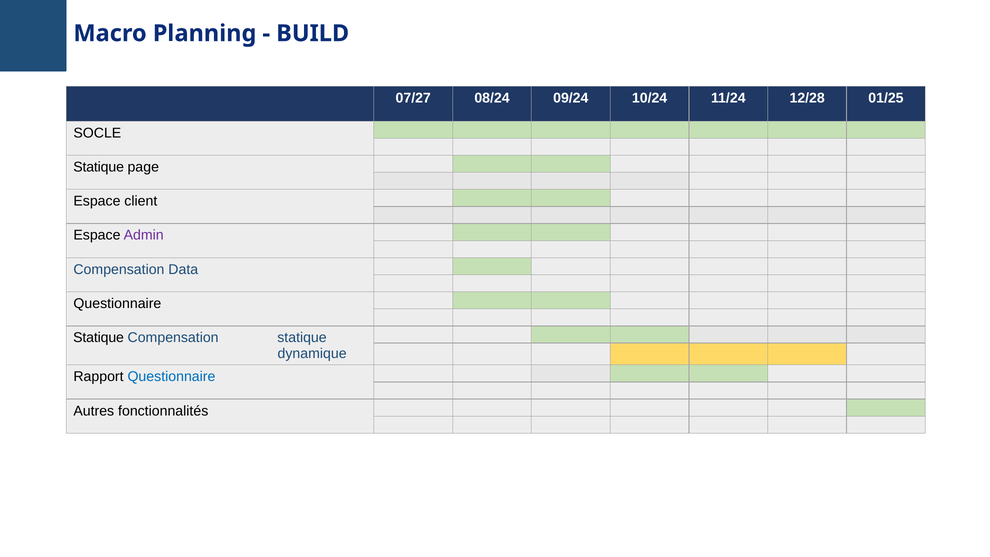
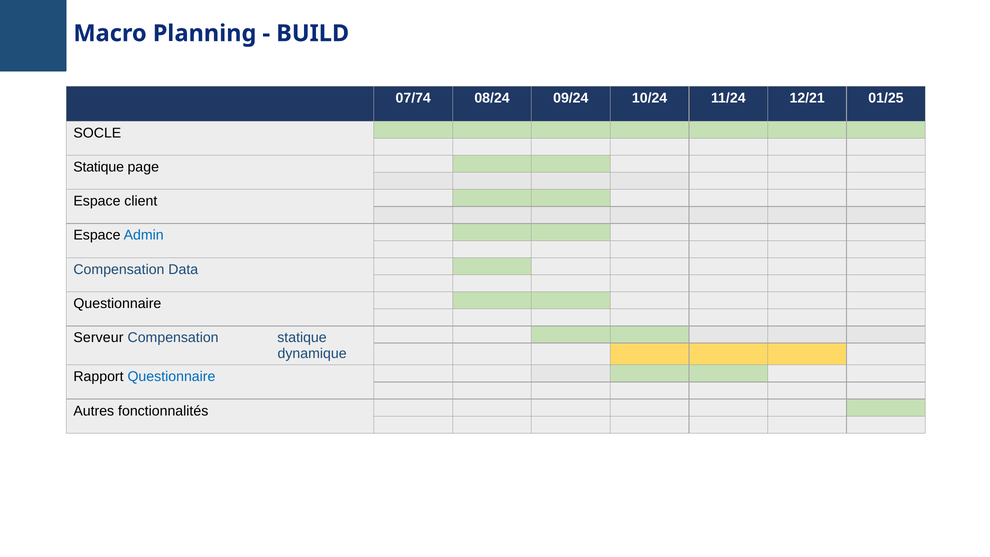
07/27: 07/27 -> 07/74
12/28: 12/28 -> 12/21
Admin colour: purple -> blue
Statique at (99, 338): Statique -> Serveur
